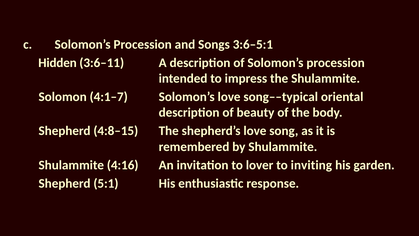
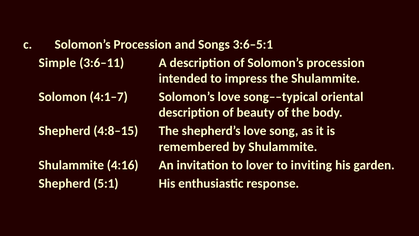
Hidden: Hidden -> Simple
